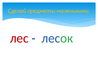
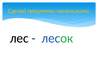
лес colour: red -> black
